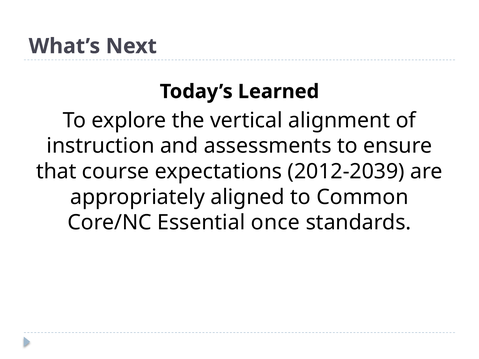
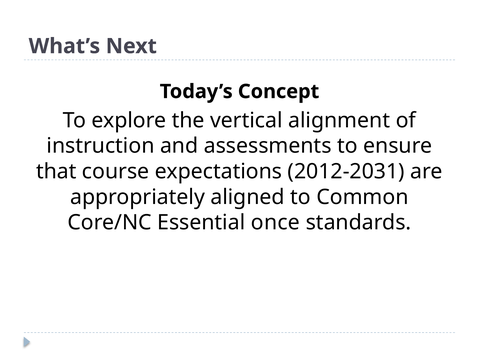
Learned: Learned -> Concept
2012-2039: 2012-2039 -> 2012-2031
